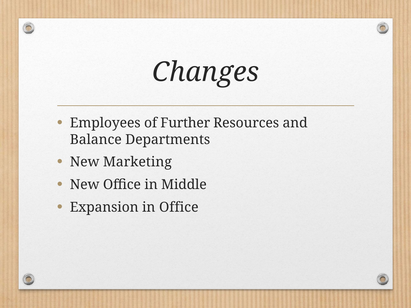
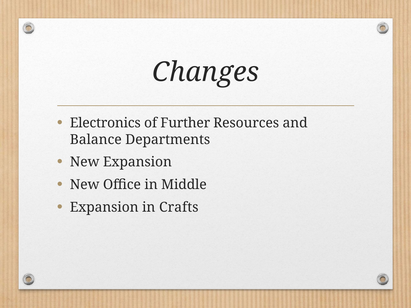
Employees: Employees -> Electronics
New Marketing: Marketing -> Expansion
in Office: Office -> Crafts
